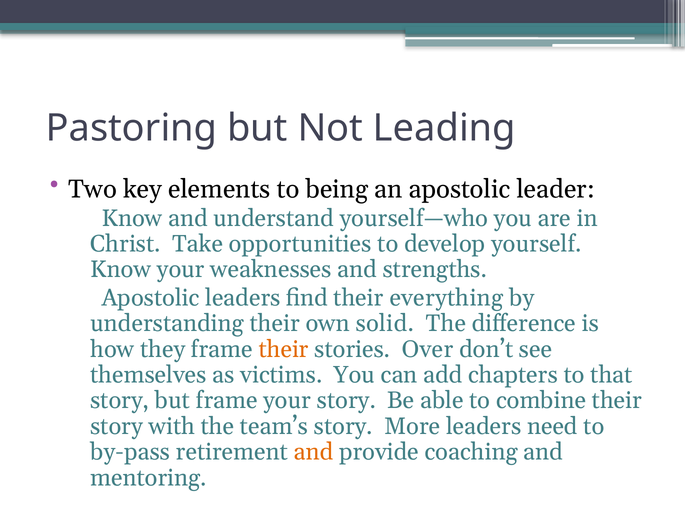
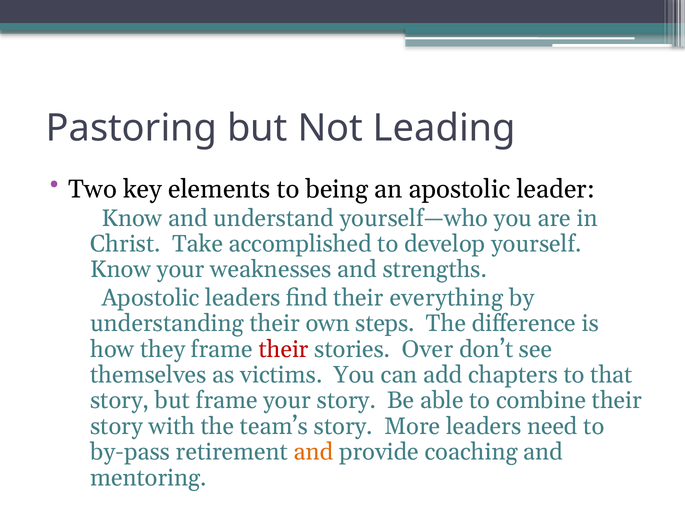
opportunities: opportunities -> accomplished
solid: solid -> steps
their at (284, 349) colour: orange -> red
